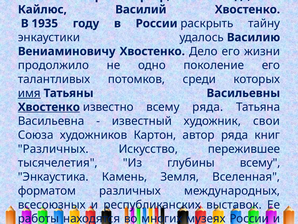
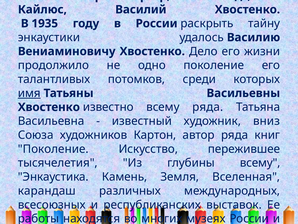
Хвостенко at (49, 107) underline: present -> none
художник свои: свои -> вниз
Различных at (53, 149): Различных -> Поколение
форматом: форматом -> карандаш
